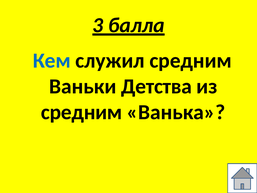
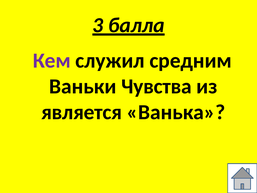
Кем colour: blue -> purple
Детства: Детства -> Чувства
средним at (82, 112): средним -> является
